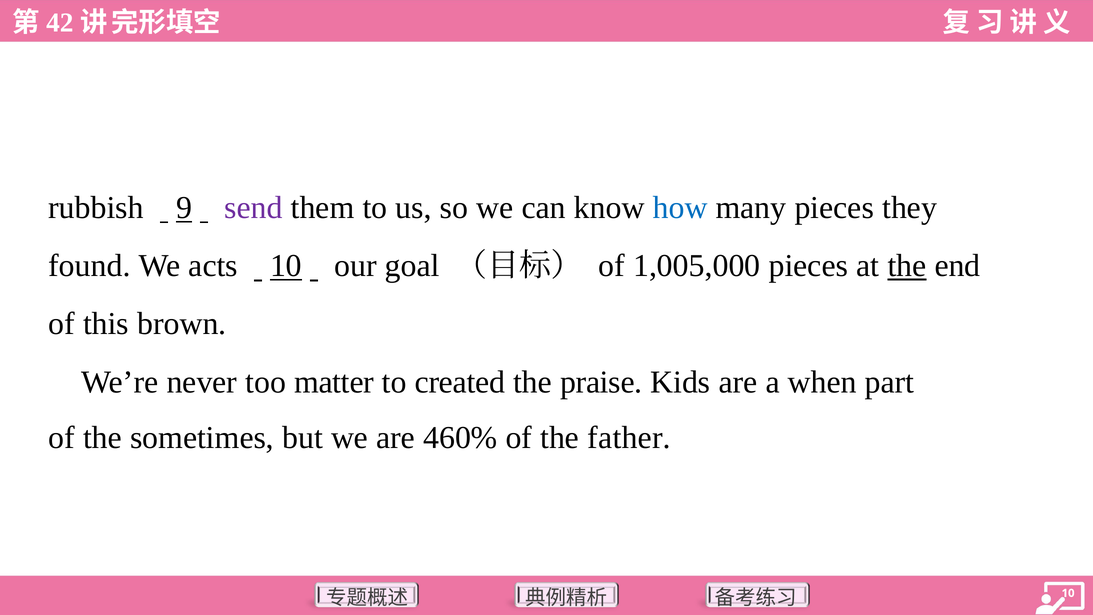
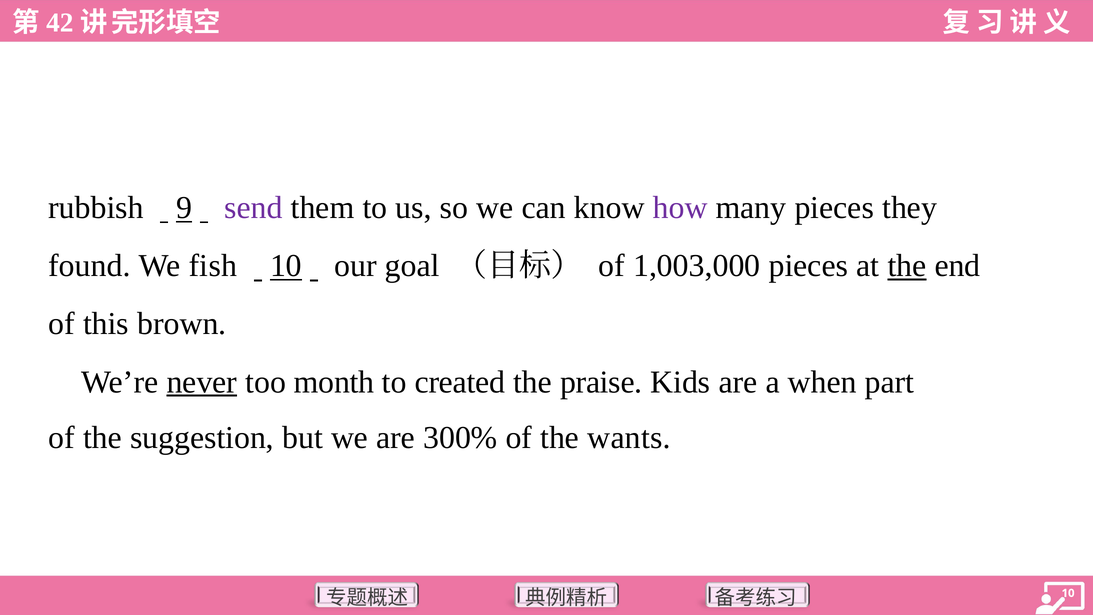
how colour: blue -> purple
acts: acts -> fish
1,005,000: 1,005,000 -> 1,003,000
never underline: none -> present
matter: matter -> month
sometimes: sometimes -> suggestion
460%: 460% -> 300%
father: father -> wants
